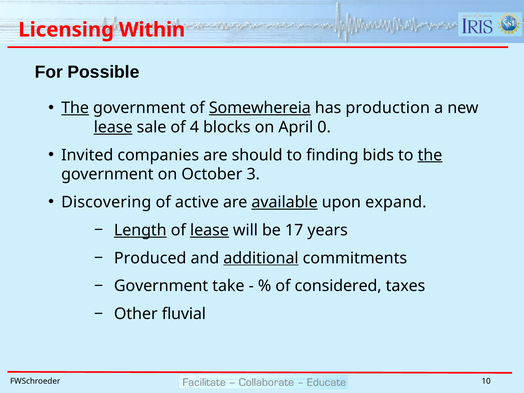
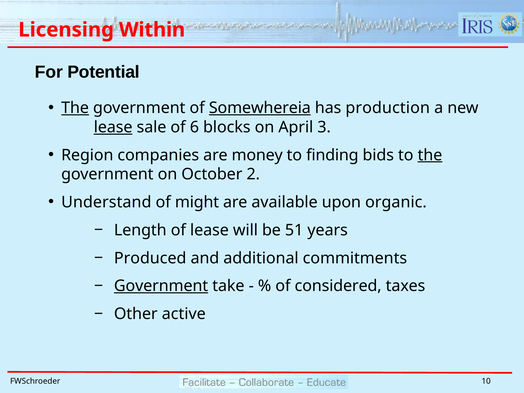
Possible: Possible -> Potential
4: 4 -> 6
0: 0 -> 3
Invited: Invited -> Region
should: should -> money
3: 3 -> 2
Discovering: Discovering -> Understand
active: active -> might
available underline: present -> none
expand: expand -> organic
Length underline: present -> none
lease at (209, 230) underline: present -> none
17: 17 -> 51
additional underline: present -> none
Government at (161, 286) underline: none -> present
fluvial: fluvial -> active
